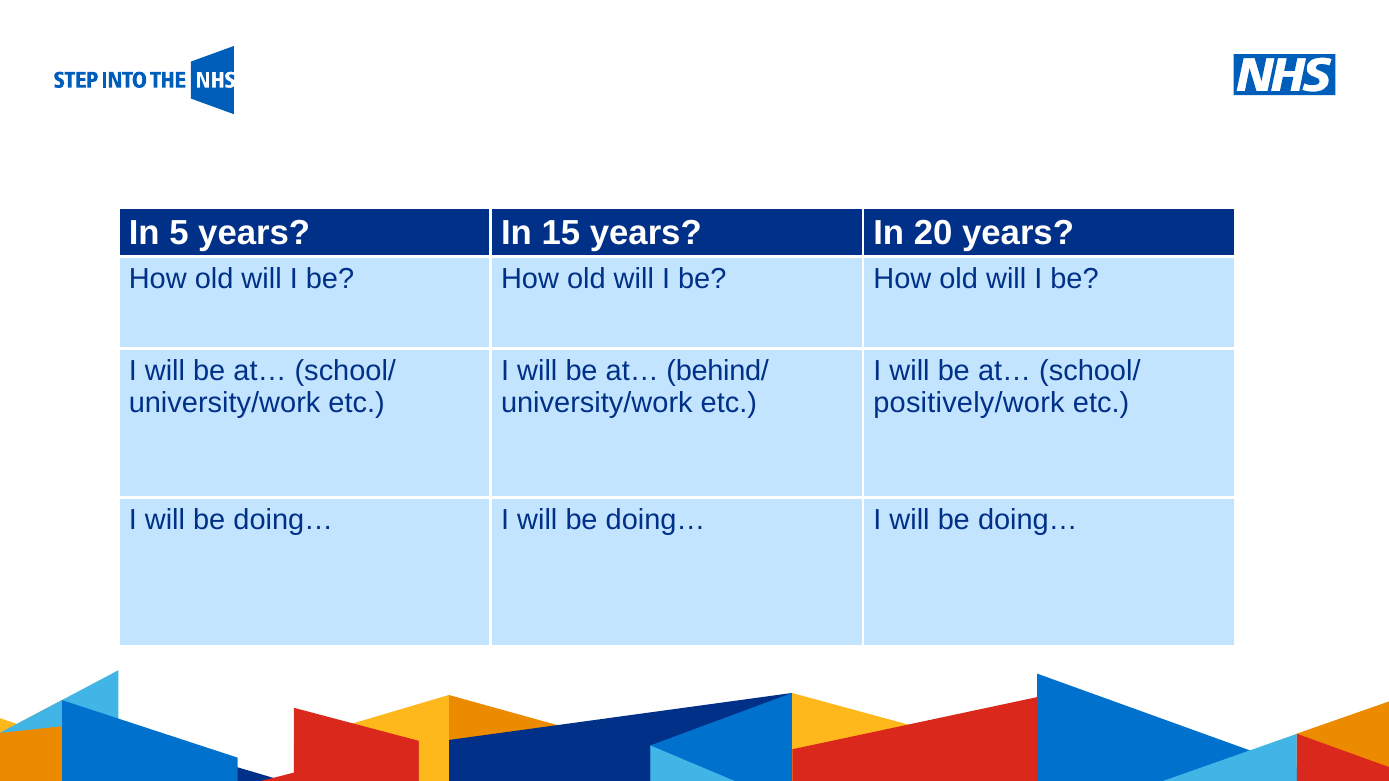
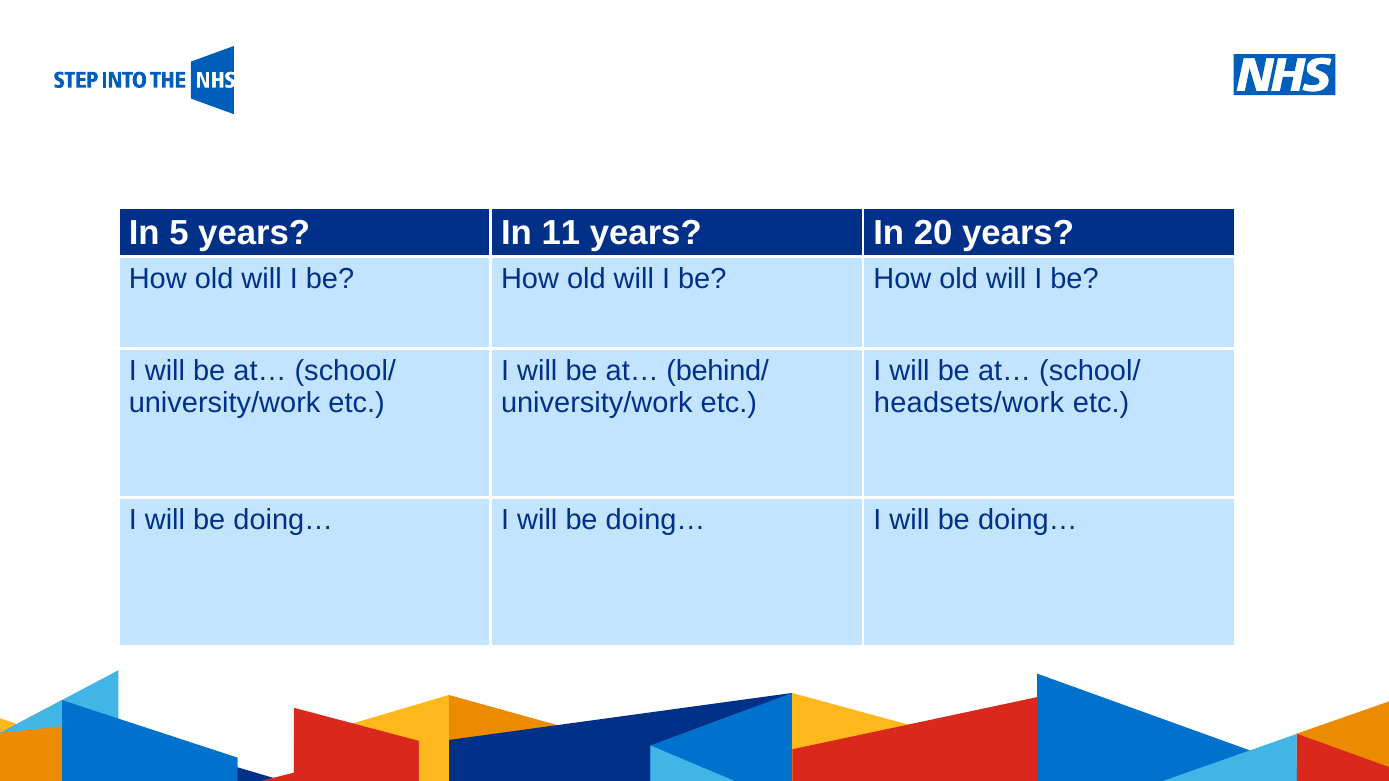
15: 15 -> 11
positively/work: positively/work -> headsets/work
